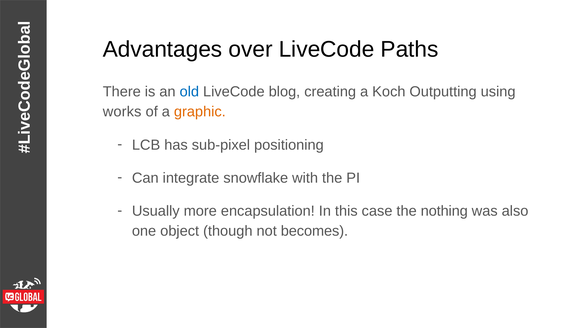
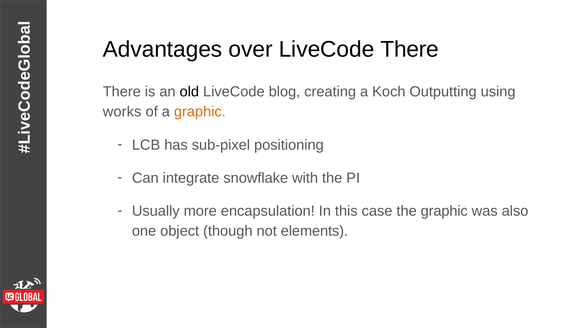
LiveCode Paths: Paths -> There
old colour: blue -> black
the nothing: nothing -> graphic
becomes: becomes -> elements
